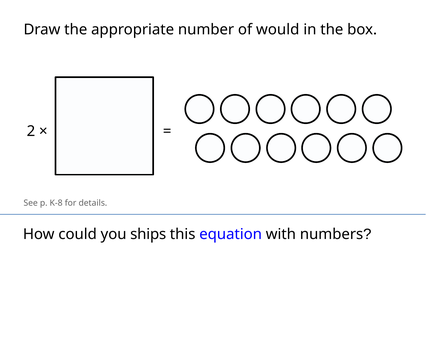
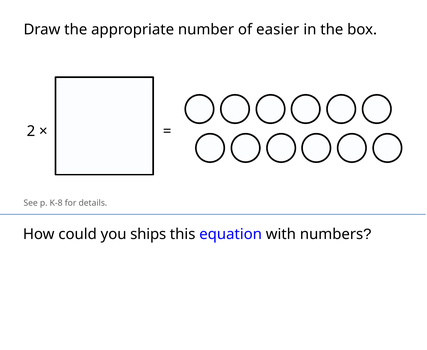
would: would -> easier
